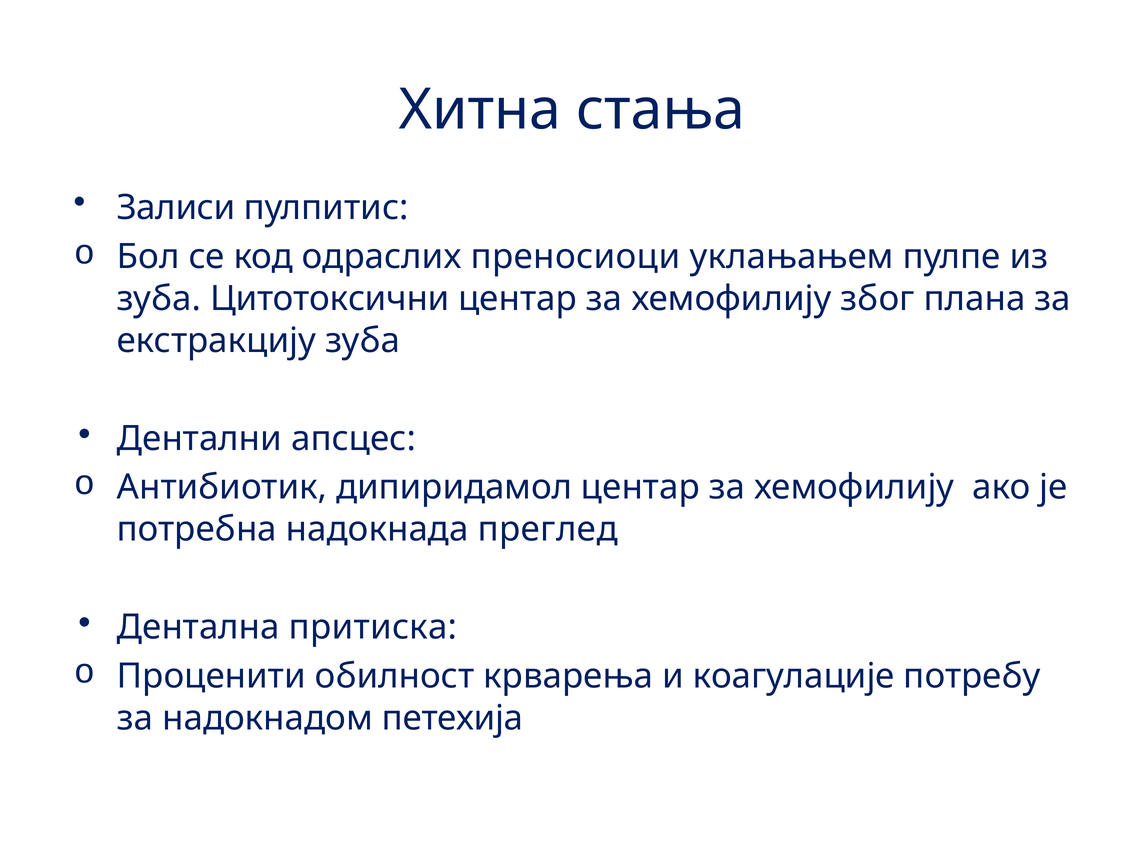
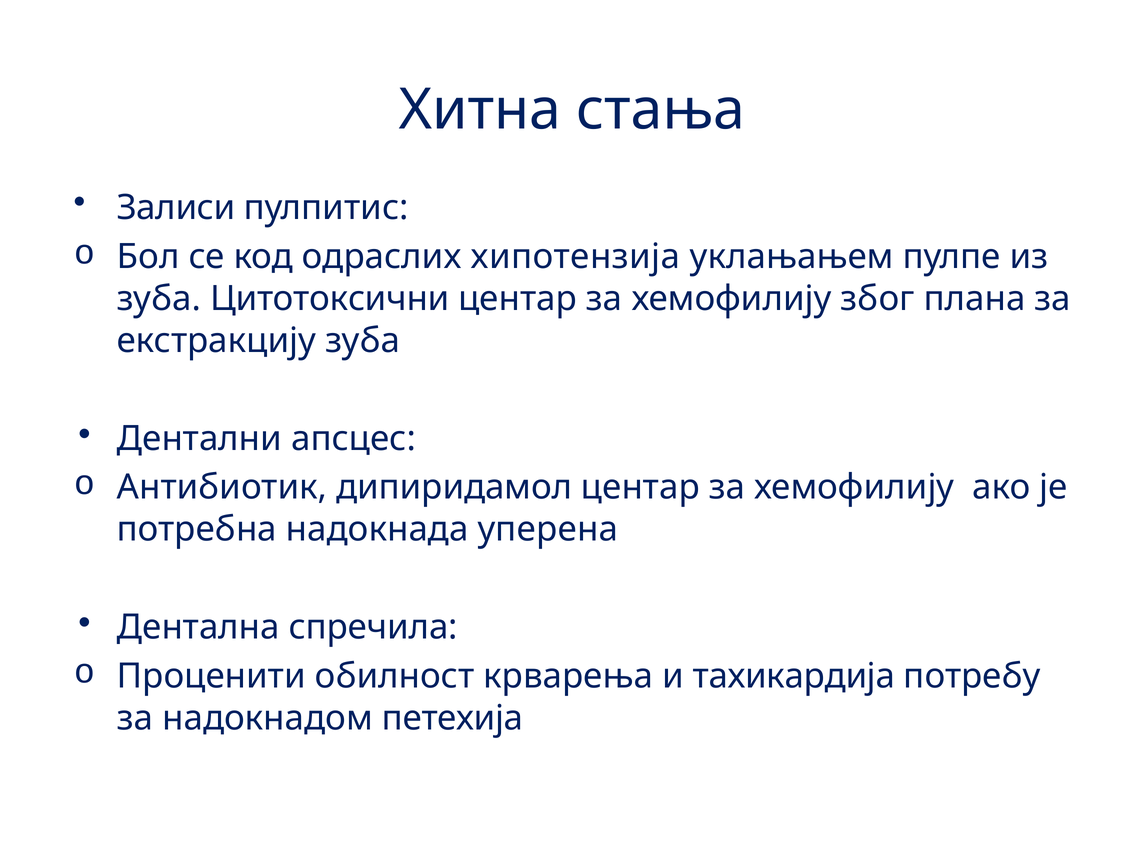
преносиоци: преносиоци -> хипотензија
преглед: преглед -> уперена
притиска: притиска -> спречила
коагулације: коагулације -> тахикардија
